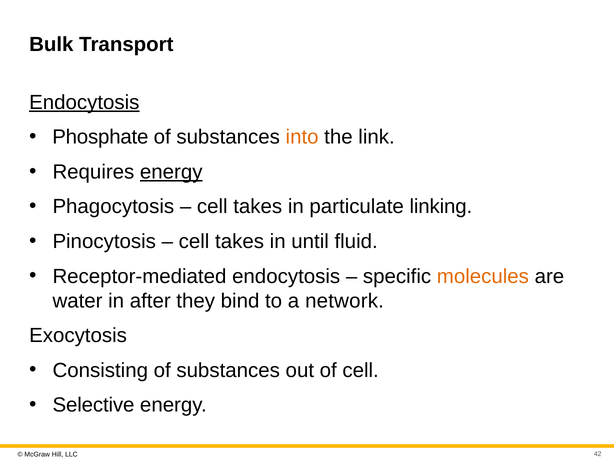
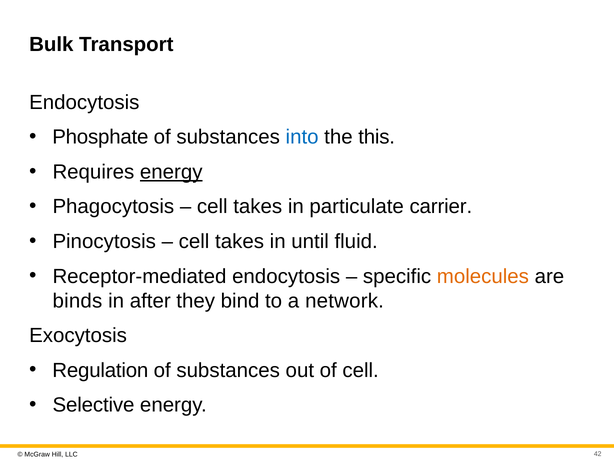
Endocytosis at (84, 103) underline: present -> none
into colour: orange -> blue
link: link -> this
linking: linking -> carrier
water: water -> binds
Consisting: Consisting -> Regulation
